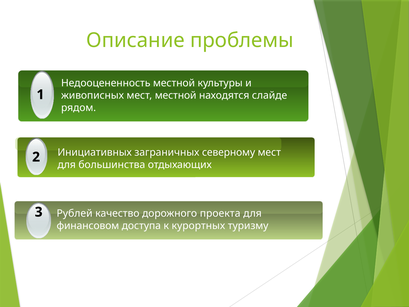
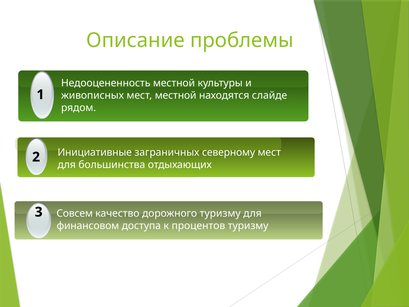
Инициативных: Инициативных -> Инициативные
Рублей: Рублей -> Совсем
дорожного проекта: проекта -> туризму
курортных: курортных -> процентов
